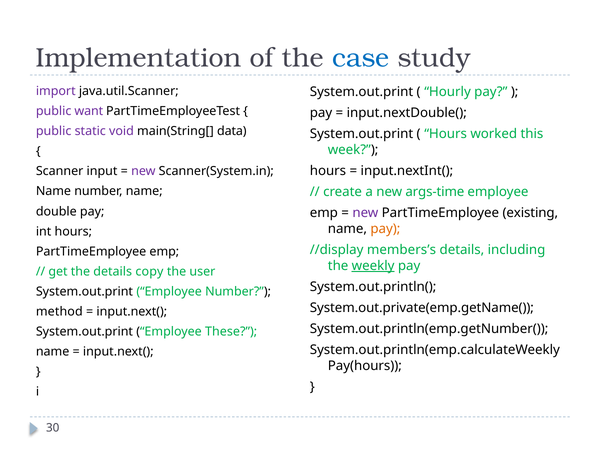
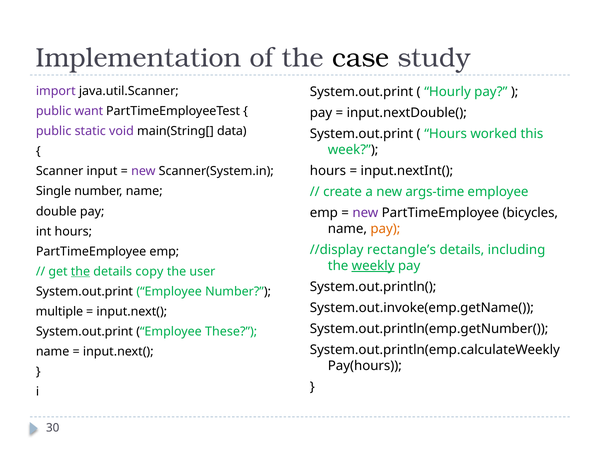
case colour: blue -> black
Name at (53, 191): Name -> Single
existing: existing -> bicycles
members’s: members’s -> rectangle’s
the at (80, 271) underline: none -> present
System.out.private(emp.getName(: System.out.private(emp.getName( -> System.out.invoke(emp.getName(
method: method -> multiple
